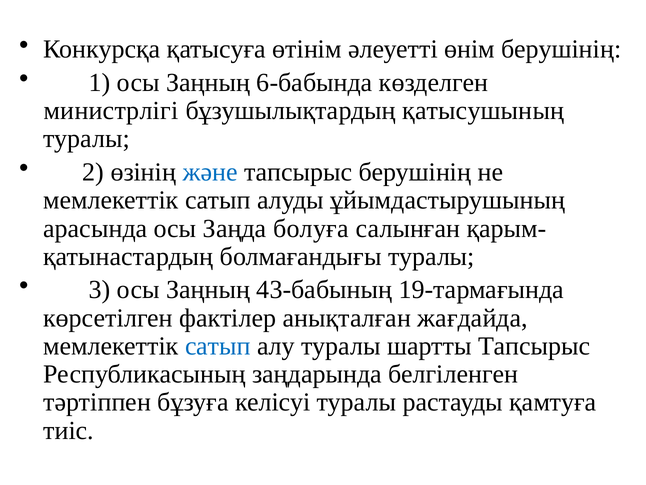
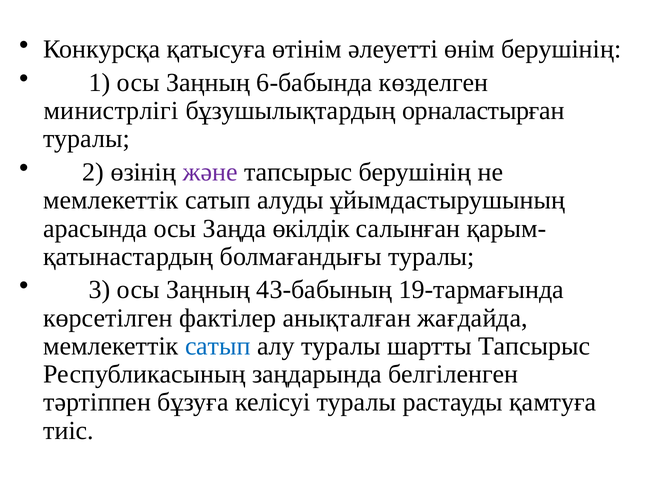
қатысушының: қатысушының -> орналастырған
және colour: blue -> purple
болуға: болуға -> өкілдік
